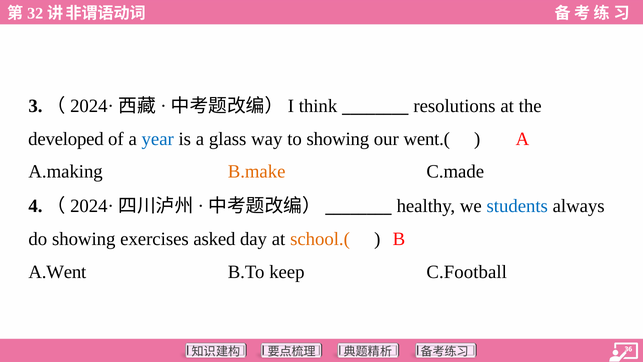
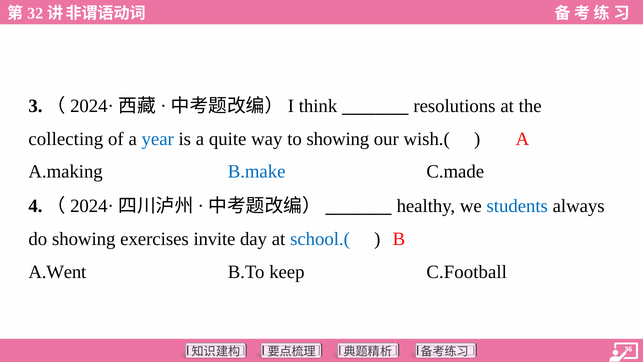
developed: developed -> collecting
glass: glass -> quite
went.(: went.( -> wish.(
B.make colour: orange -> blue
asked: asked -> invite
school.( colour: orange -> blue
